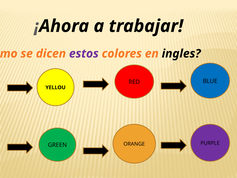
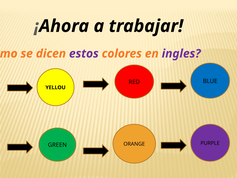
ingles colour: black -> purple
